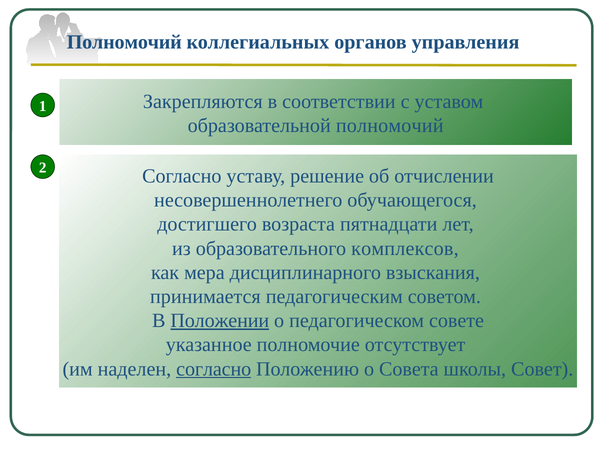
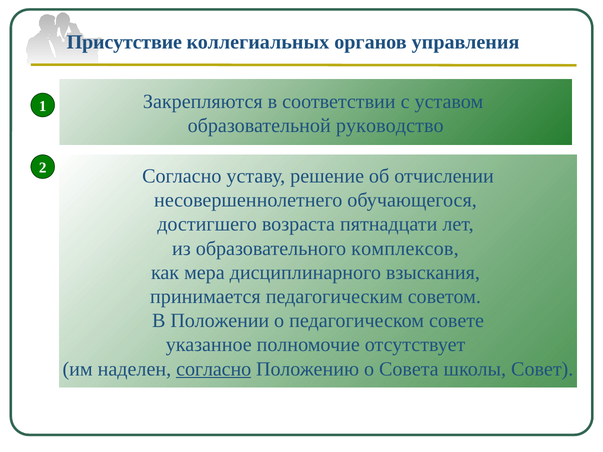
Полномочий at (124, 42): Полномочий -> Присутствие
образовательной полномочий: полномочий -> руководство
Положении underline: present -> none
